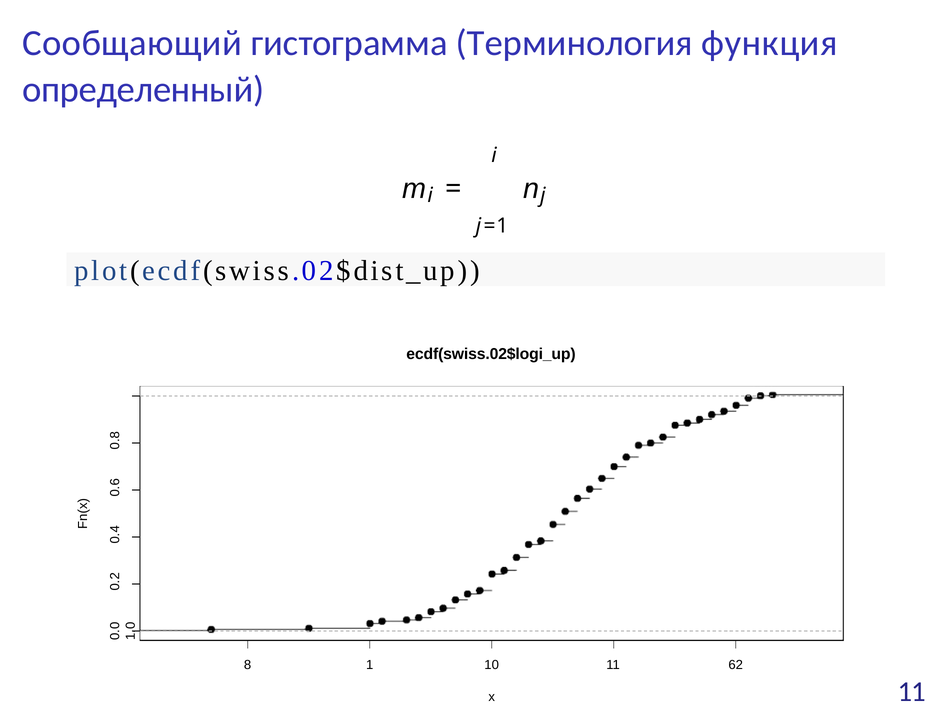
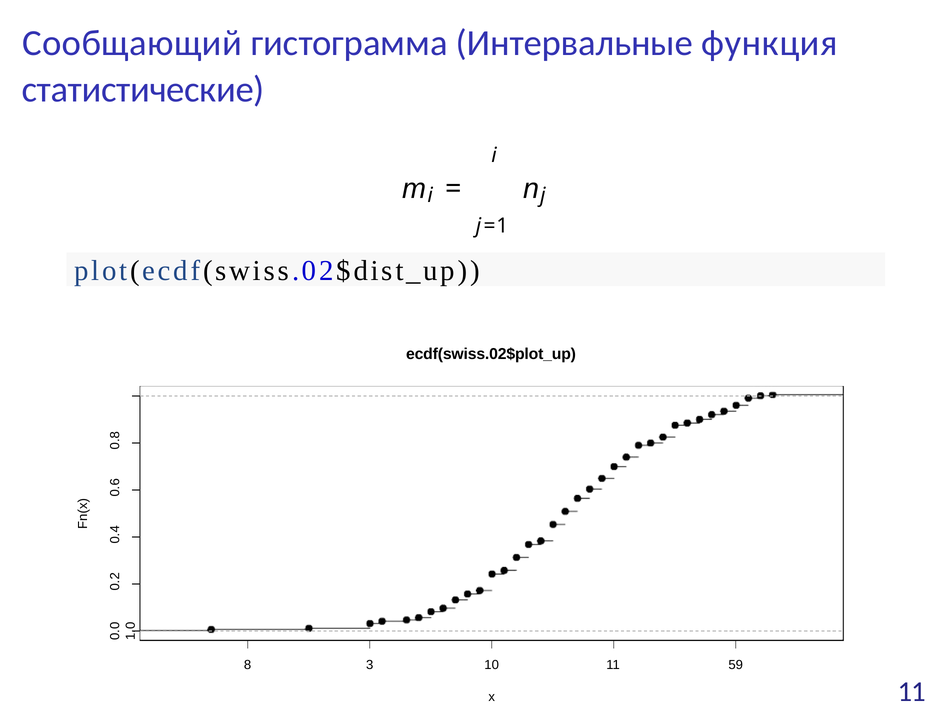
Терминология: Терминология -> Интервальные
определенный: определенный -> статистические
ecdf(swiss.02$logi_up: ecdf(swiss.02$logi_up -> ecdf(swiss.02$plot_up
1 at (370, 665): 1 -> 3
62: 62 -> 59
